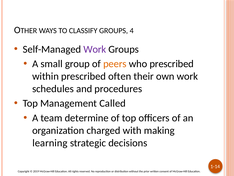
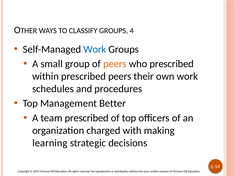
Work at (95, 49) colour: purple -> blue
prescribed often: often -> peers
Called: Called -> Better
team determine: determine -> prescribed
